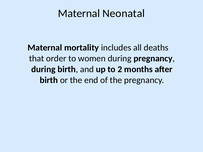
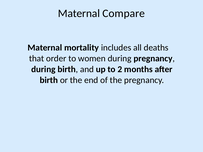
Neonatal: Neonatal -> Compare
